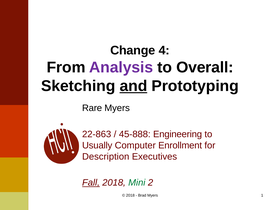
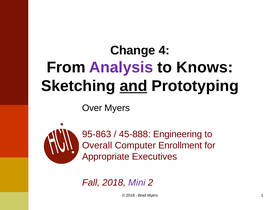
Overall: Overall -> Knows
Rare: Rare -> Over
22-863: 22-863 -> 95-863
Usually: Usually -> Overall
Description: Description -> Appropriate
Fall underline: present -> none
Mini colour: green -> purple
